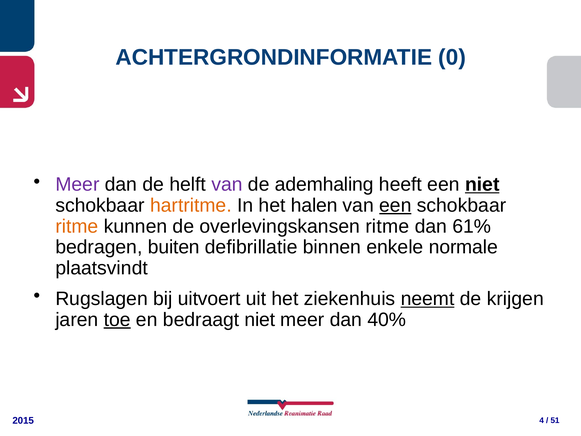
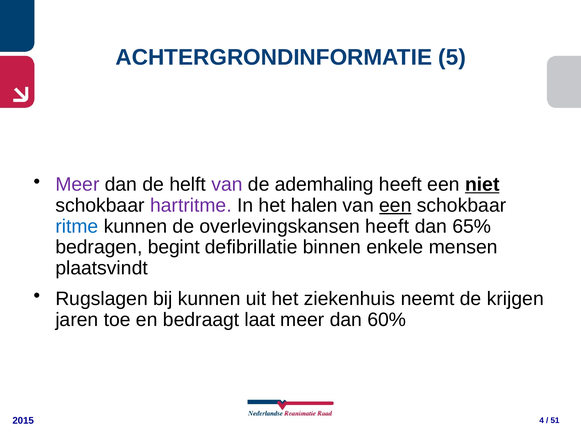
0: 0 -> 5
hartritme colour: orange -> purple
ritme at (77, 226) colour: orange -> blue
overlevingskansen ritme: ritme -> heeft
61%: 61% -> 65%
buiten: buiten -> begint
normale: normale -> mensen
bij uitvoert: uitvoert -> kunnen
neemt underline: present -> none
toe underline: present -> none
bedraagt niet: niet -> laat
40%: 40% -> 60%
